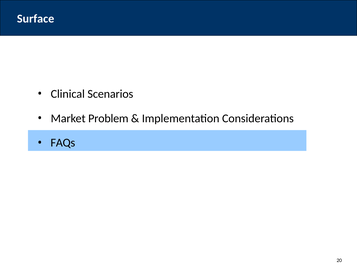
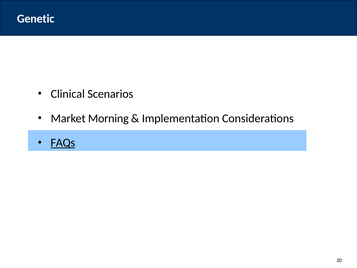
Surface: Surface -> Genetic
Problem: Problem -> Morning
FAQs underline: none -> present
